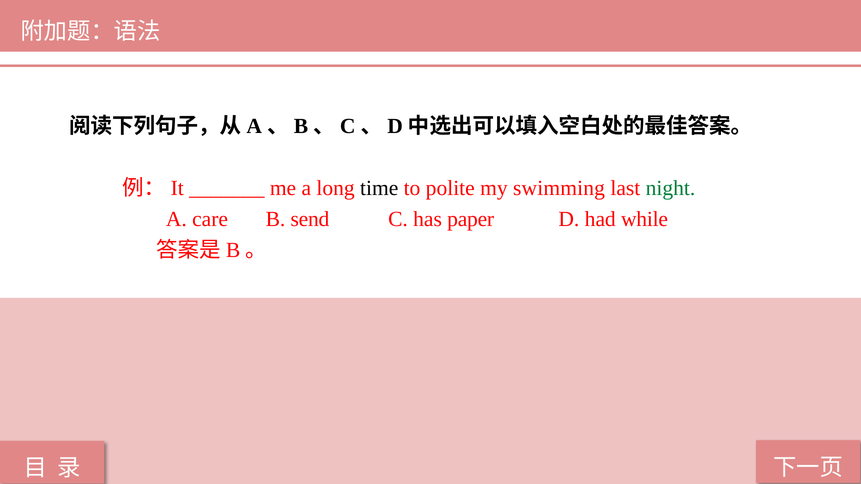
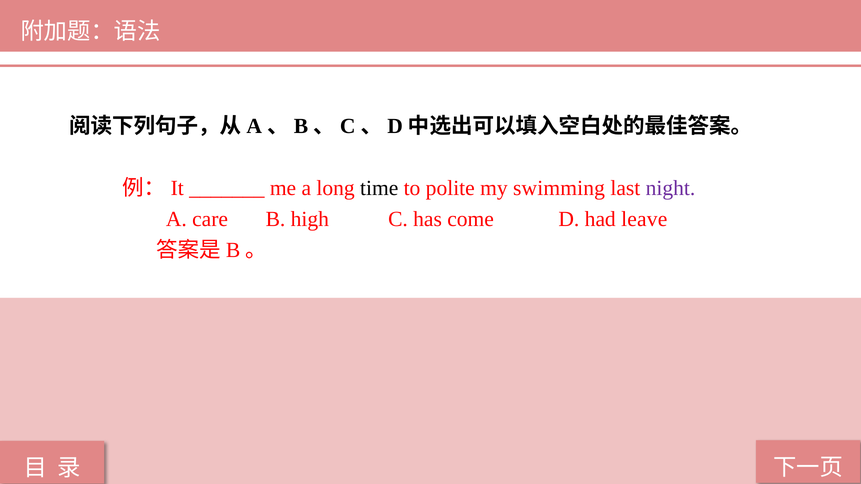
night colour: green -> purple
send: send -> high
paper: paper -> come
while: while -> leave
